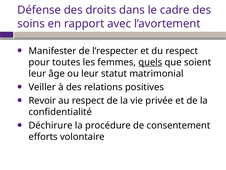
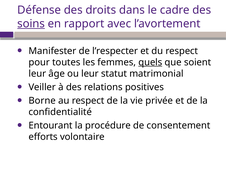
soins underline: none -> present
Revoir: Revoir -> Borne
Déchirure: Déchirure -> Entourant
